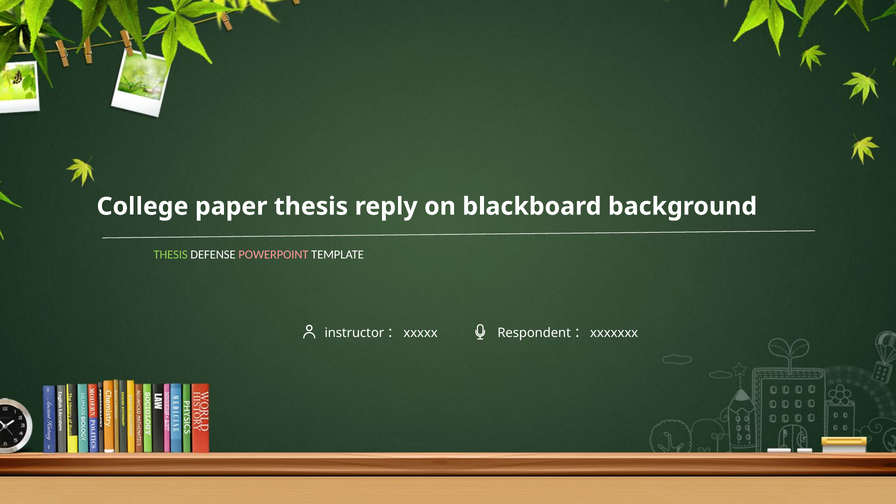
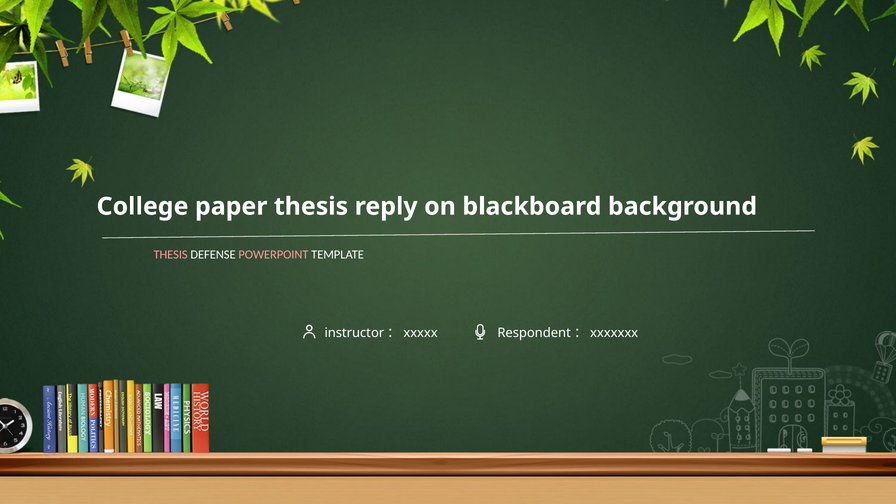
THESIS at (171, 254) colour: light green -> pink
